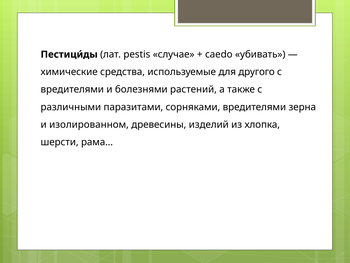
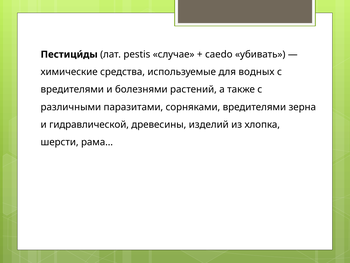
другого: другого -> водных
изолированном: изолированном -> гидравлической
